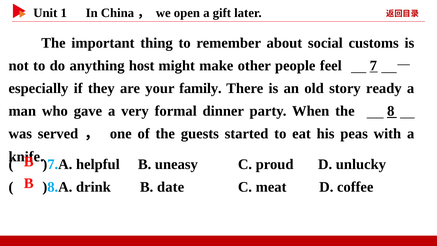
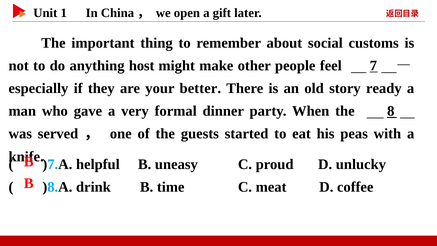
family: family -> better
date: date -> time
